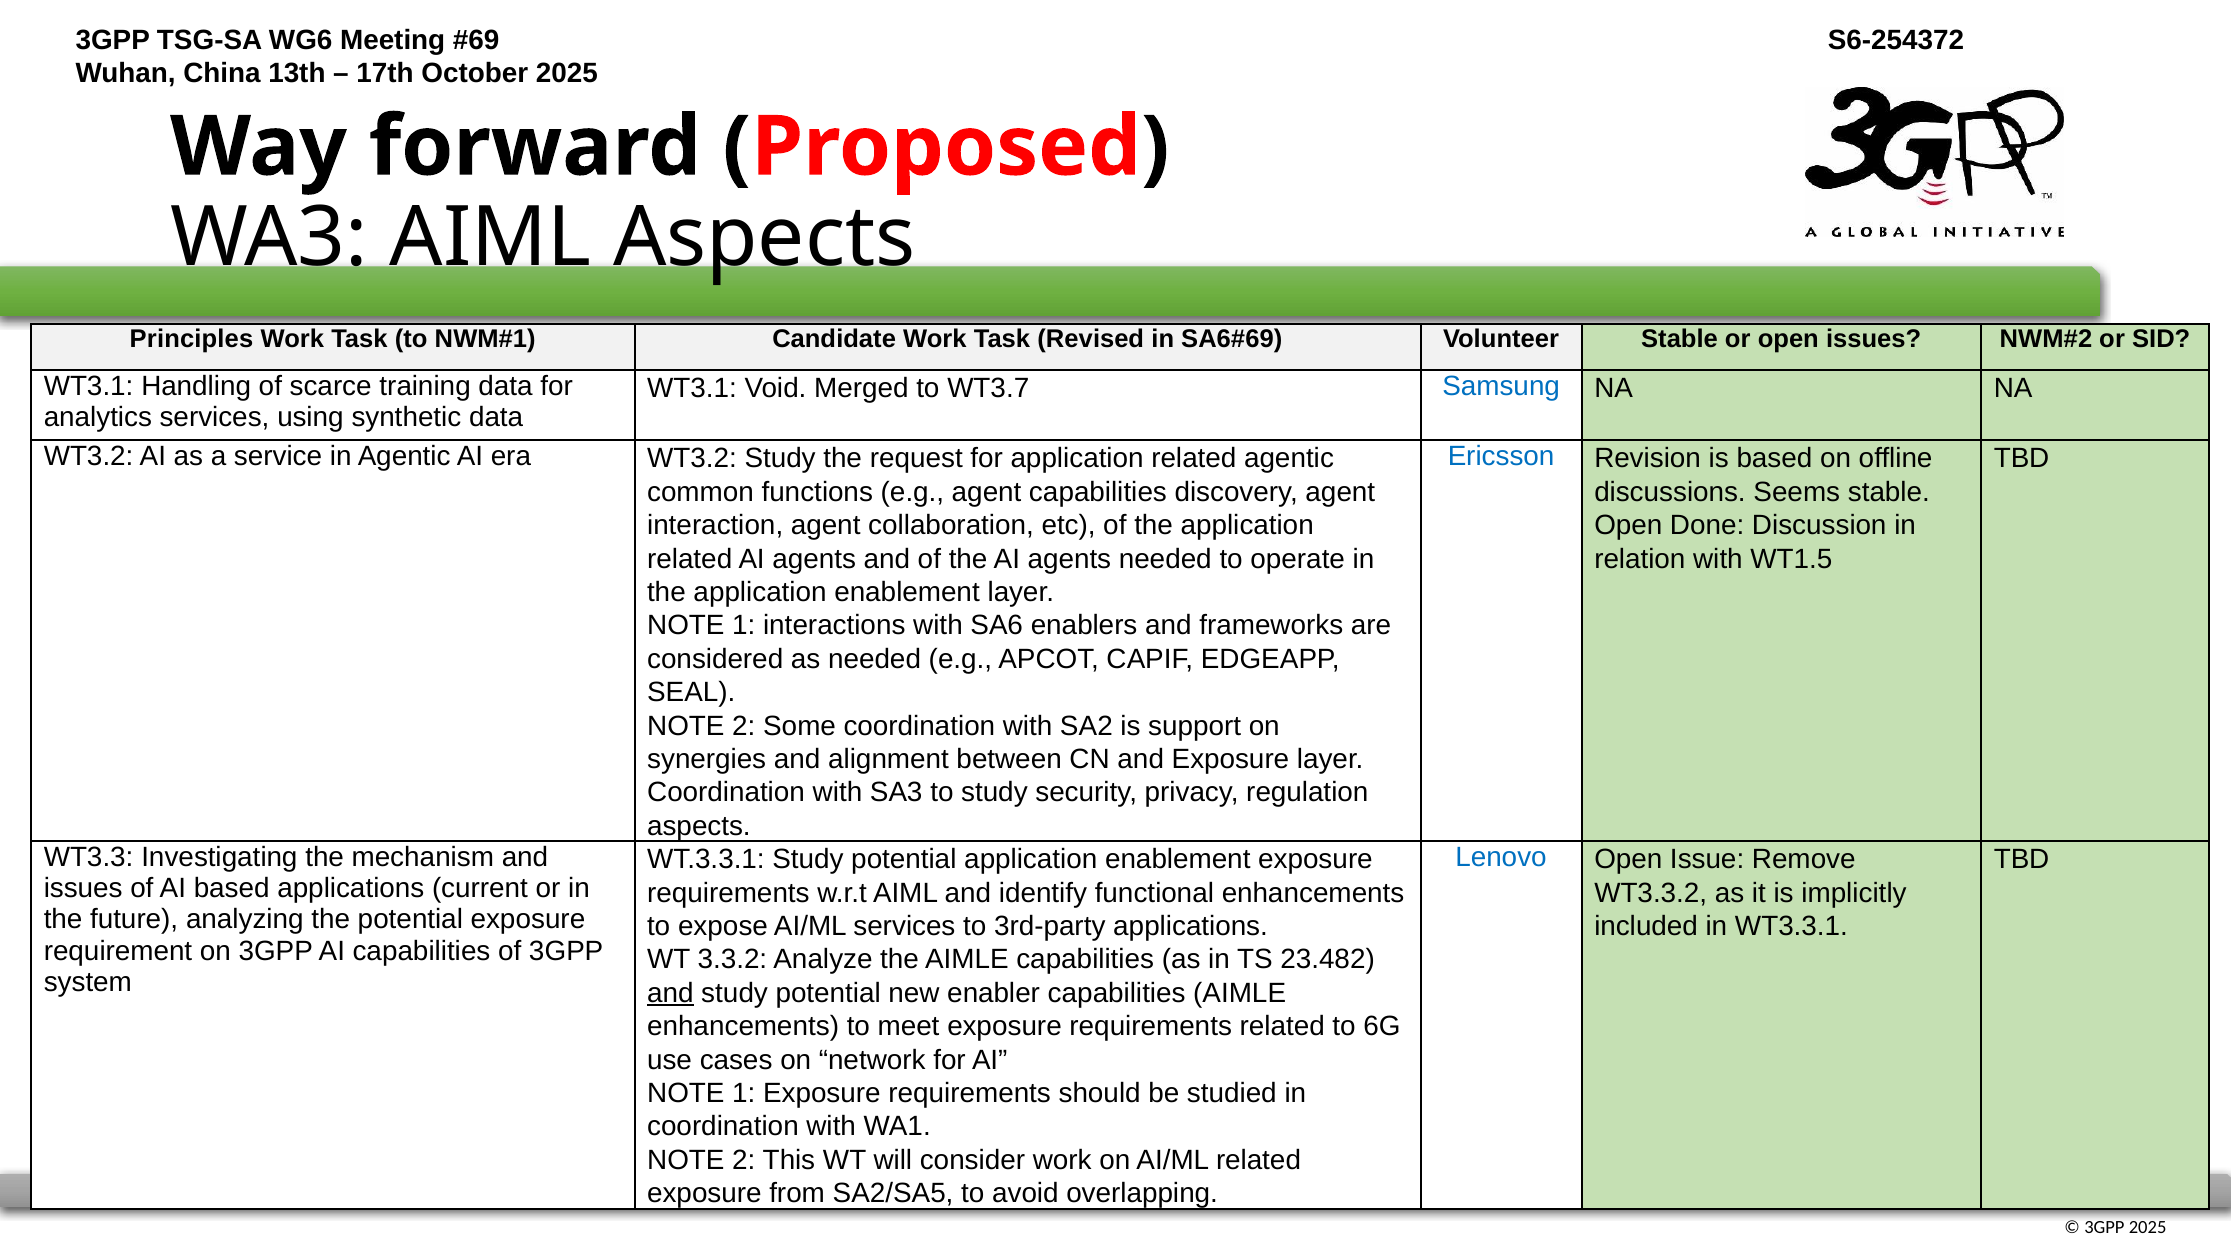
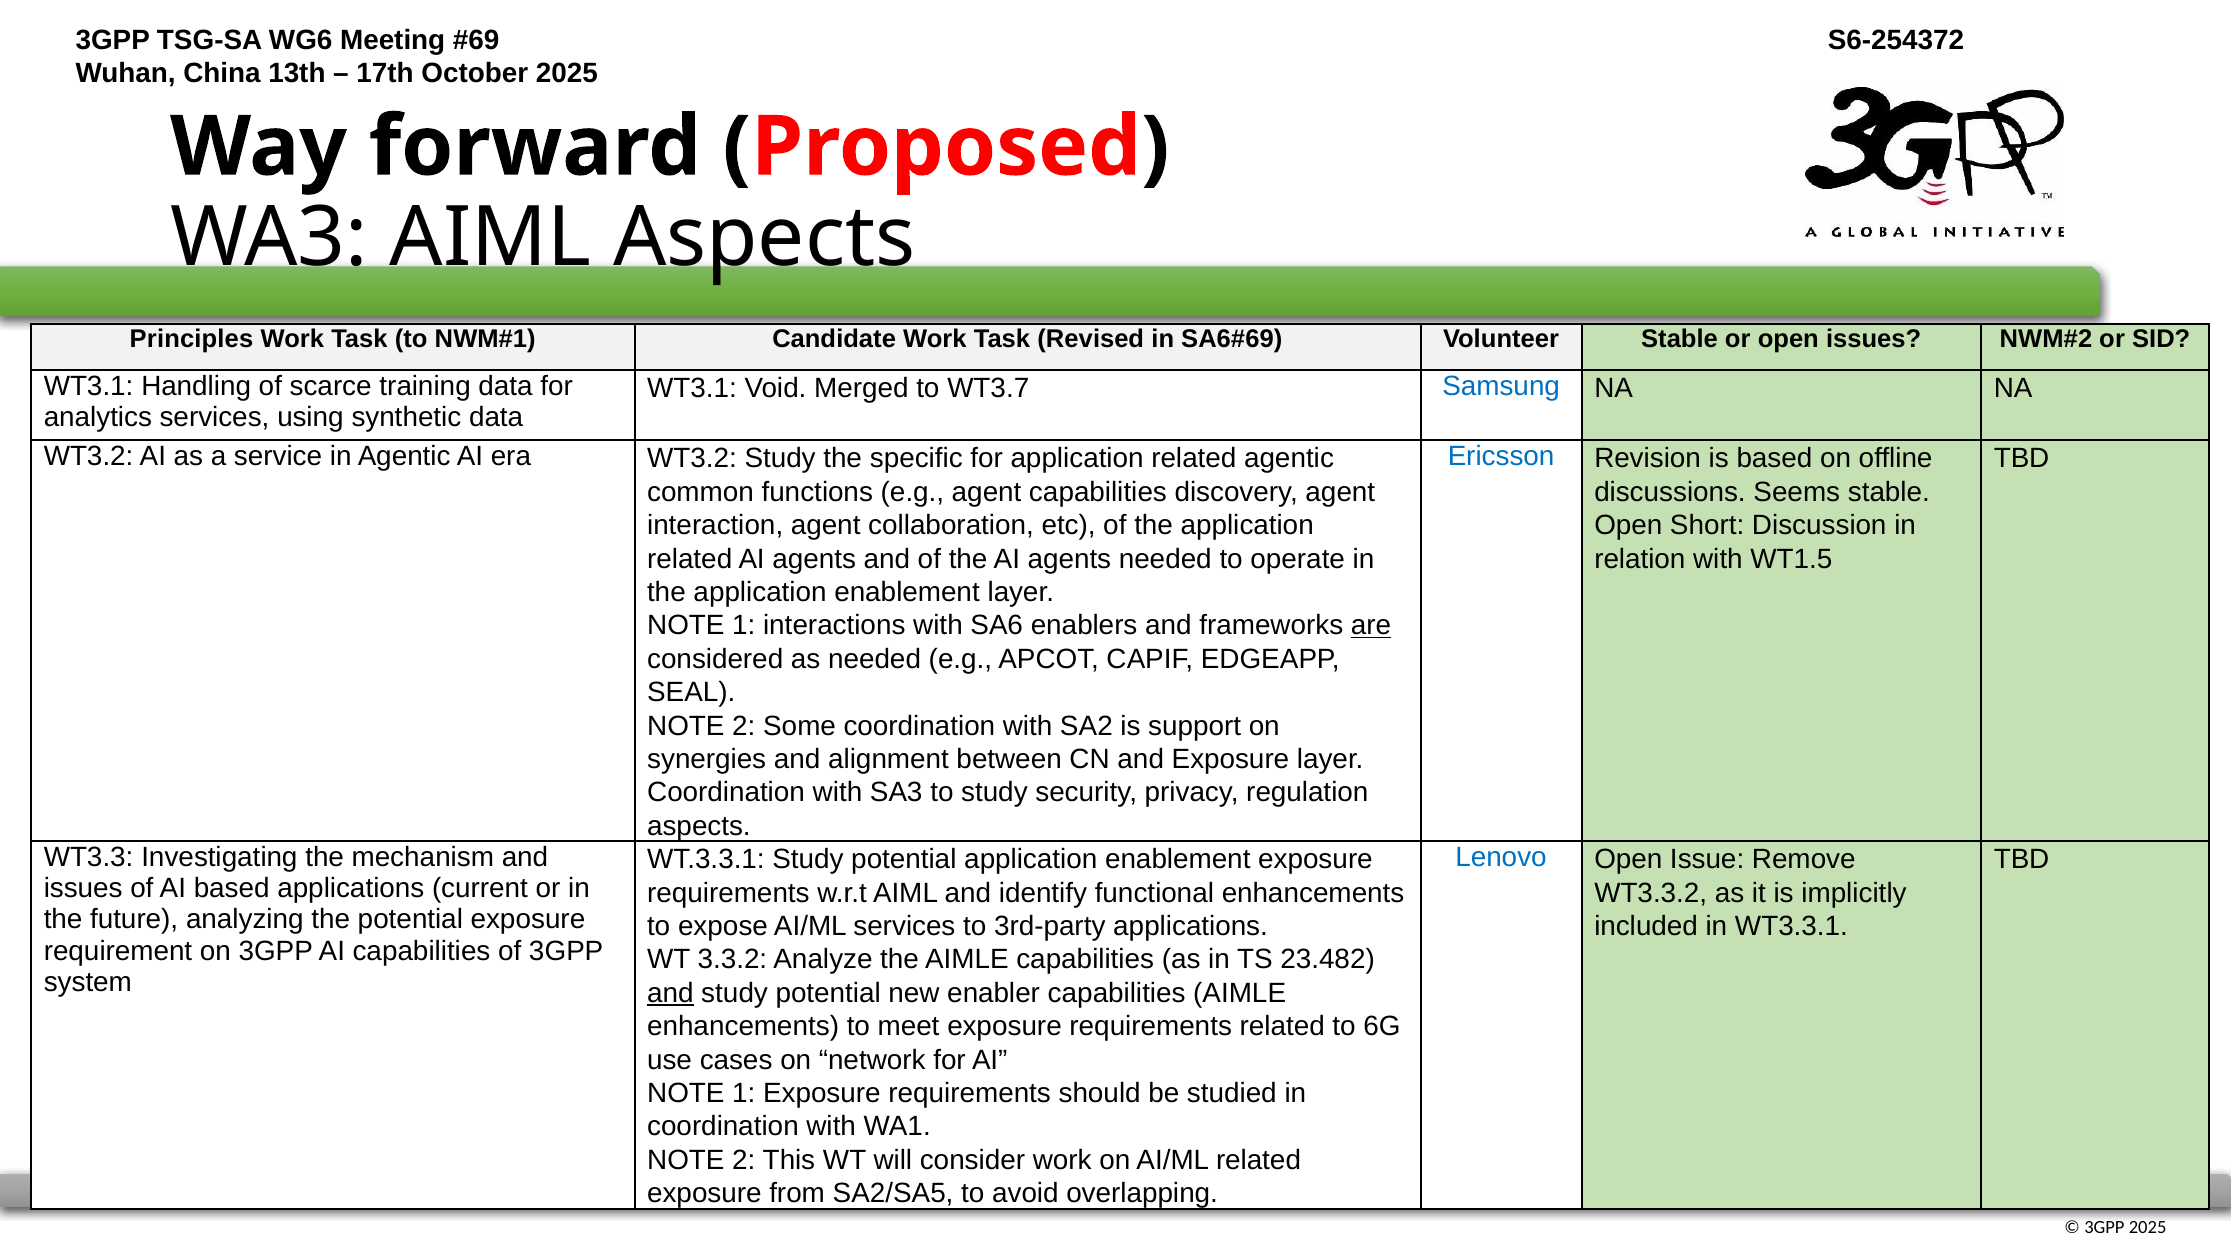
request: request -> specific
Done: Done -> Short
are underline: none -> present
